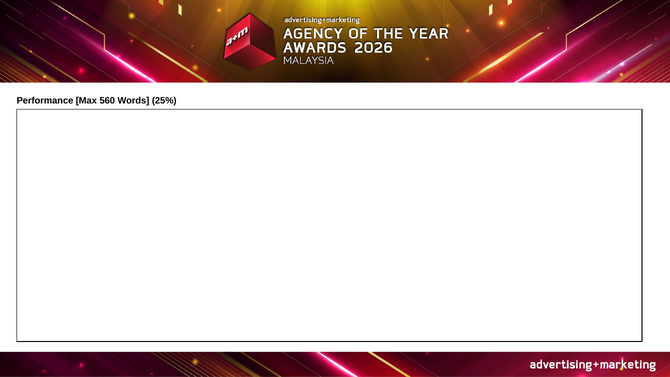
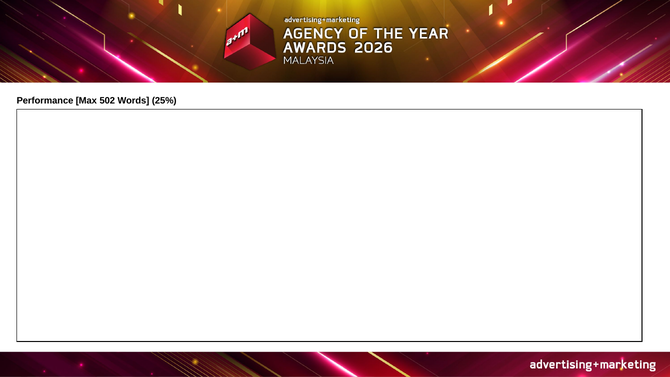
560: 560 -> 502
